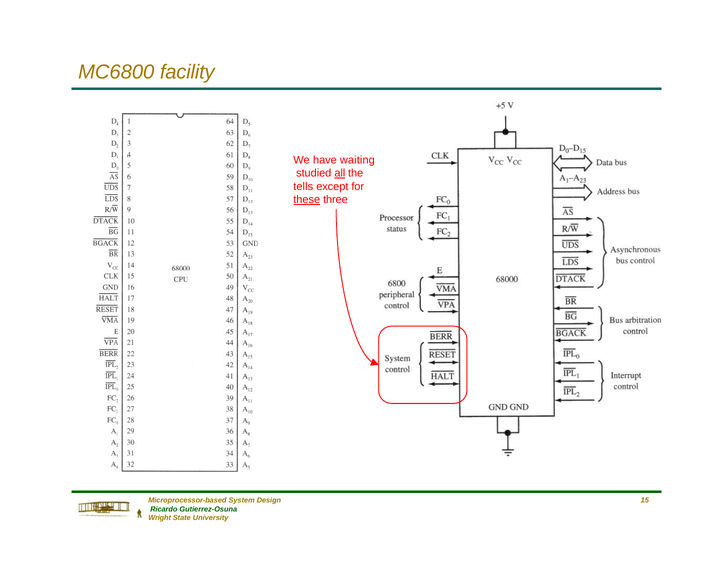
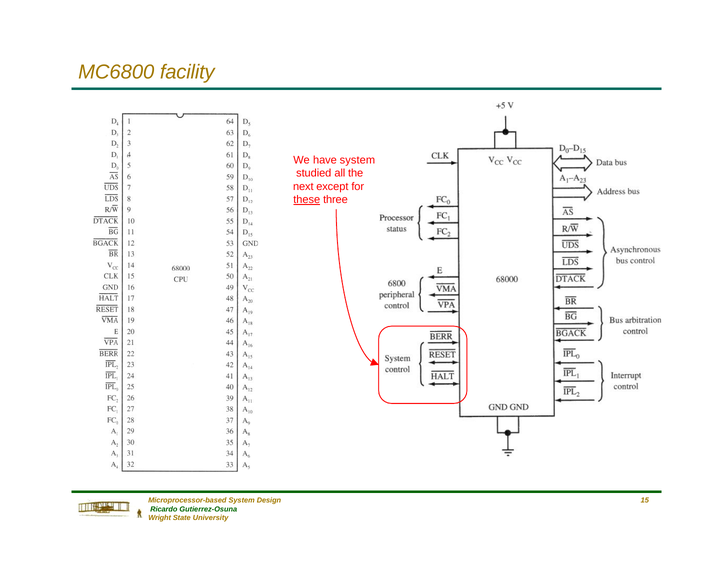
have waiting: waiting -> system
all underline: present -> none
tells: tells -> next
